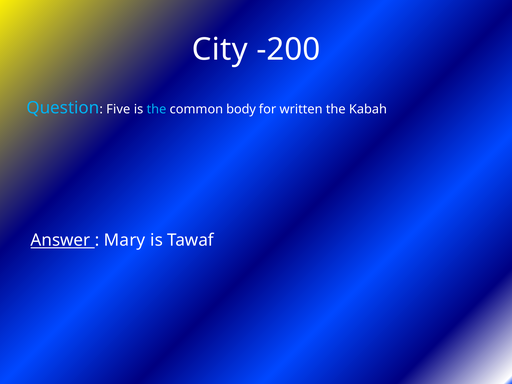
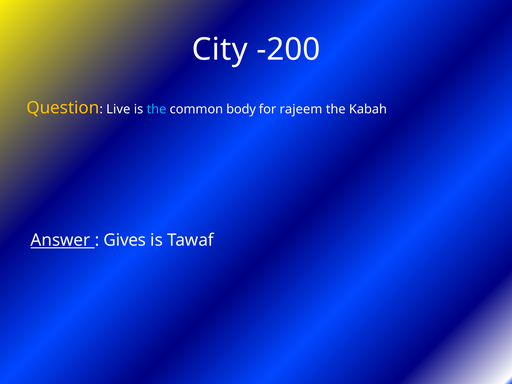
Question colour: light blue -> yellow
Five: Five -> Live
written: written -> rajeem
Mary: Mary -> Gives
